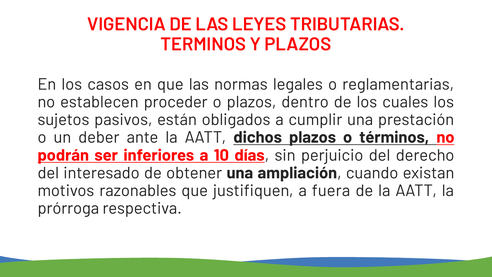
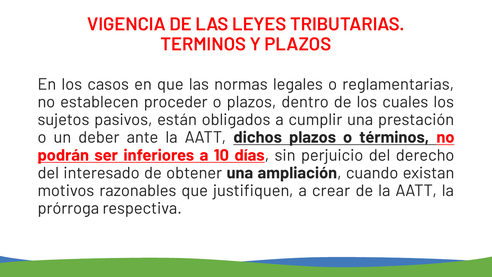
fuera: fuera -> crear
